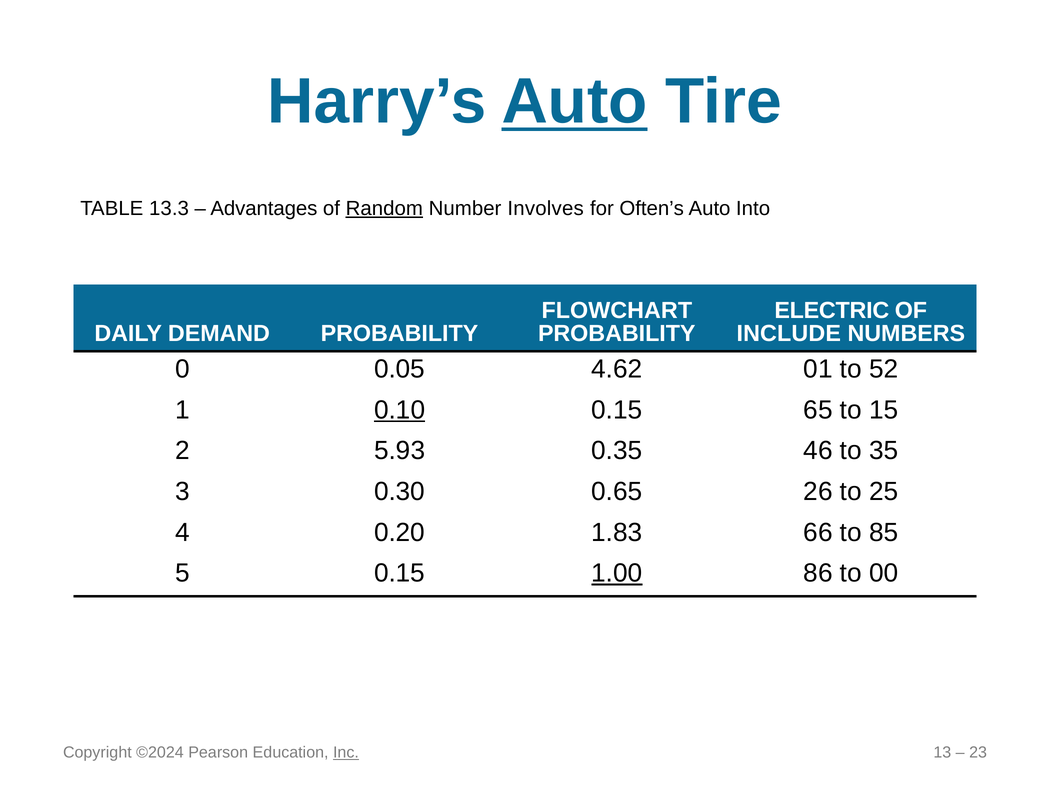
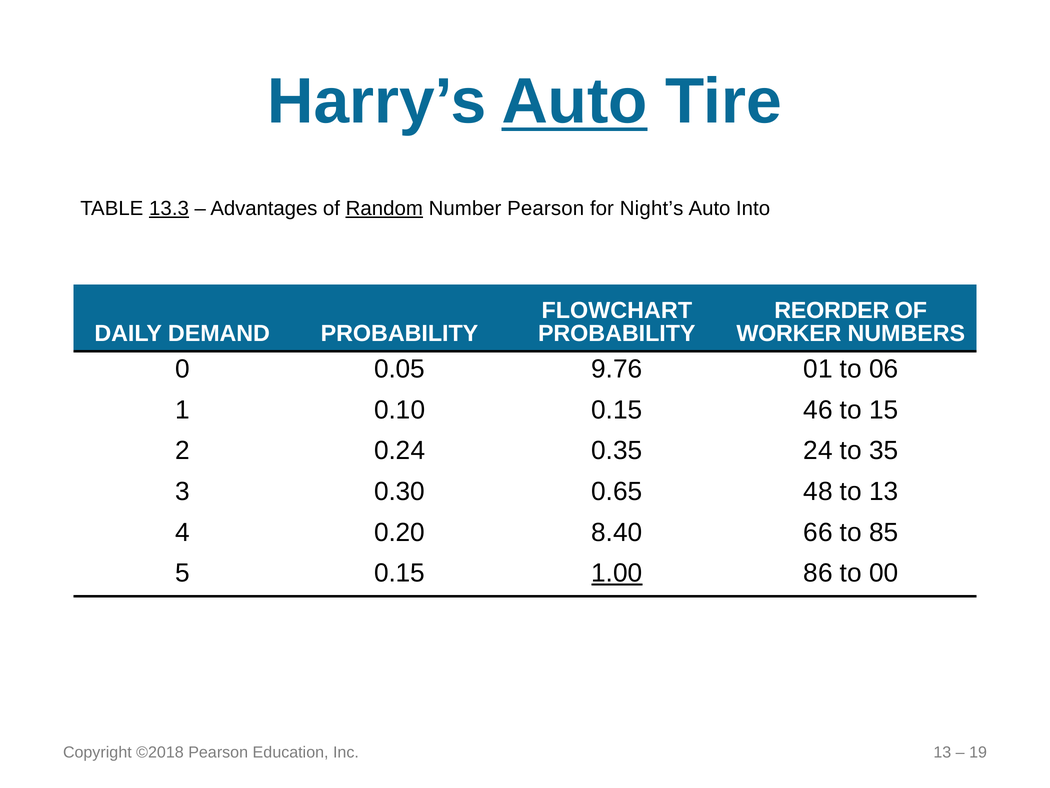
13.3 underline: none -> present
Number Involves: Involves -> Pearson
Often’s: Often’s -> Night’s
ELECTRIC: ELECTRIC -> REORDER
INCLUDE: INCLUDE -> WORKER
4.62: 4.62 -> 9.76
52: 52 -> 06
0.10 underline: present -> none
65: 65 -> 46
5.93: 5.93 -> 0.24
46: 46 -> 24
26: 26 -> 48
to 25: 25 -> 13
1.83: 1.83 -> 8.40
©2024: ©2024 -> ©2018
Inc underline: present -> none
23: 23 -> 19
